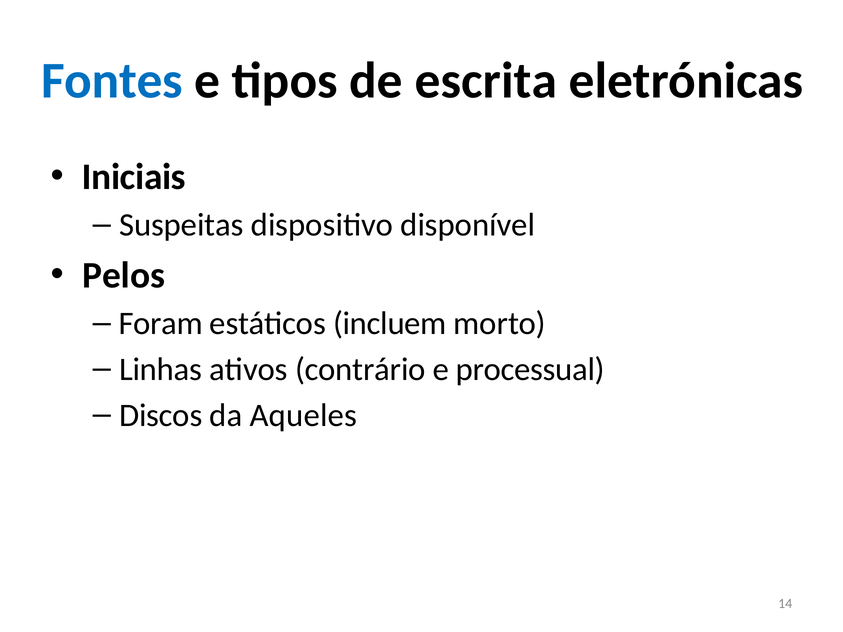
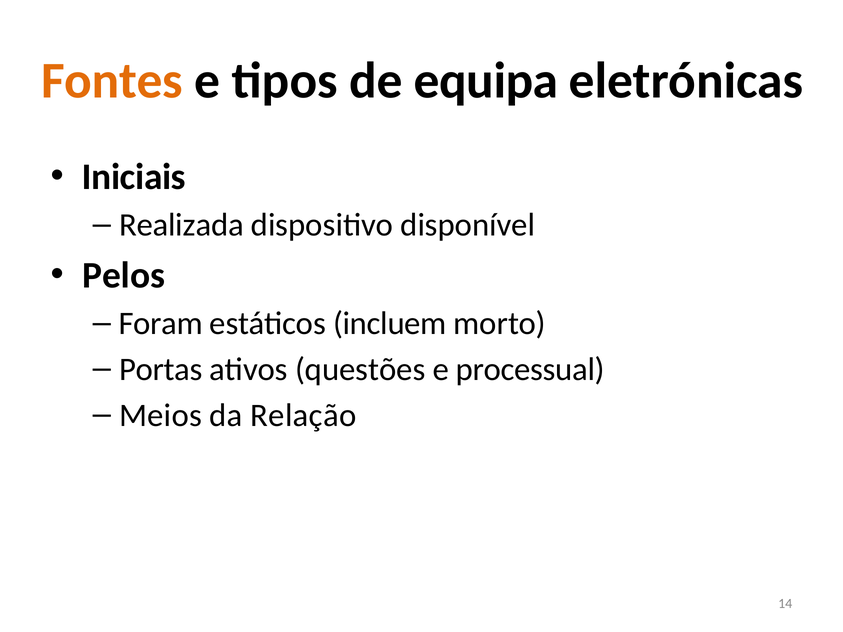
Fontes colour: blue -> orange
escrita: escrita -> equipa
Suspeitas: Suspeitas -> Realizada
Linhas: Linhas -> Portas
contrário: contrário -> questões
Discos: Discos -> Meios
Aqueles: Aqueles -> Relação
